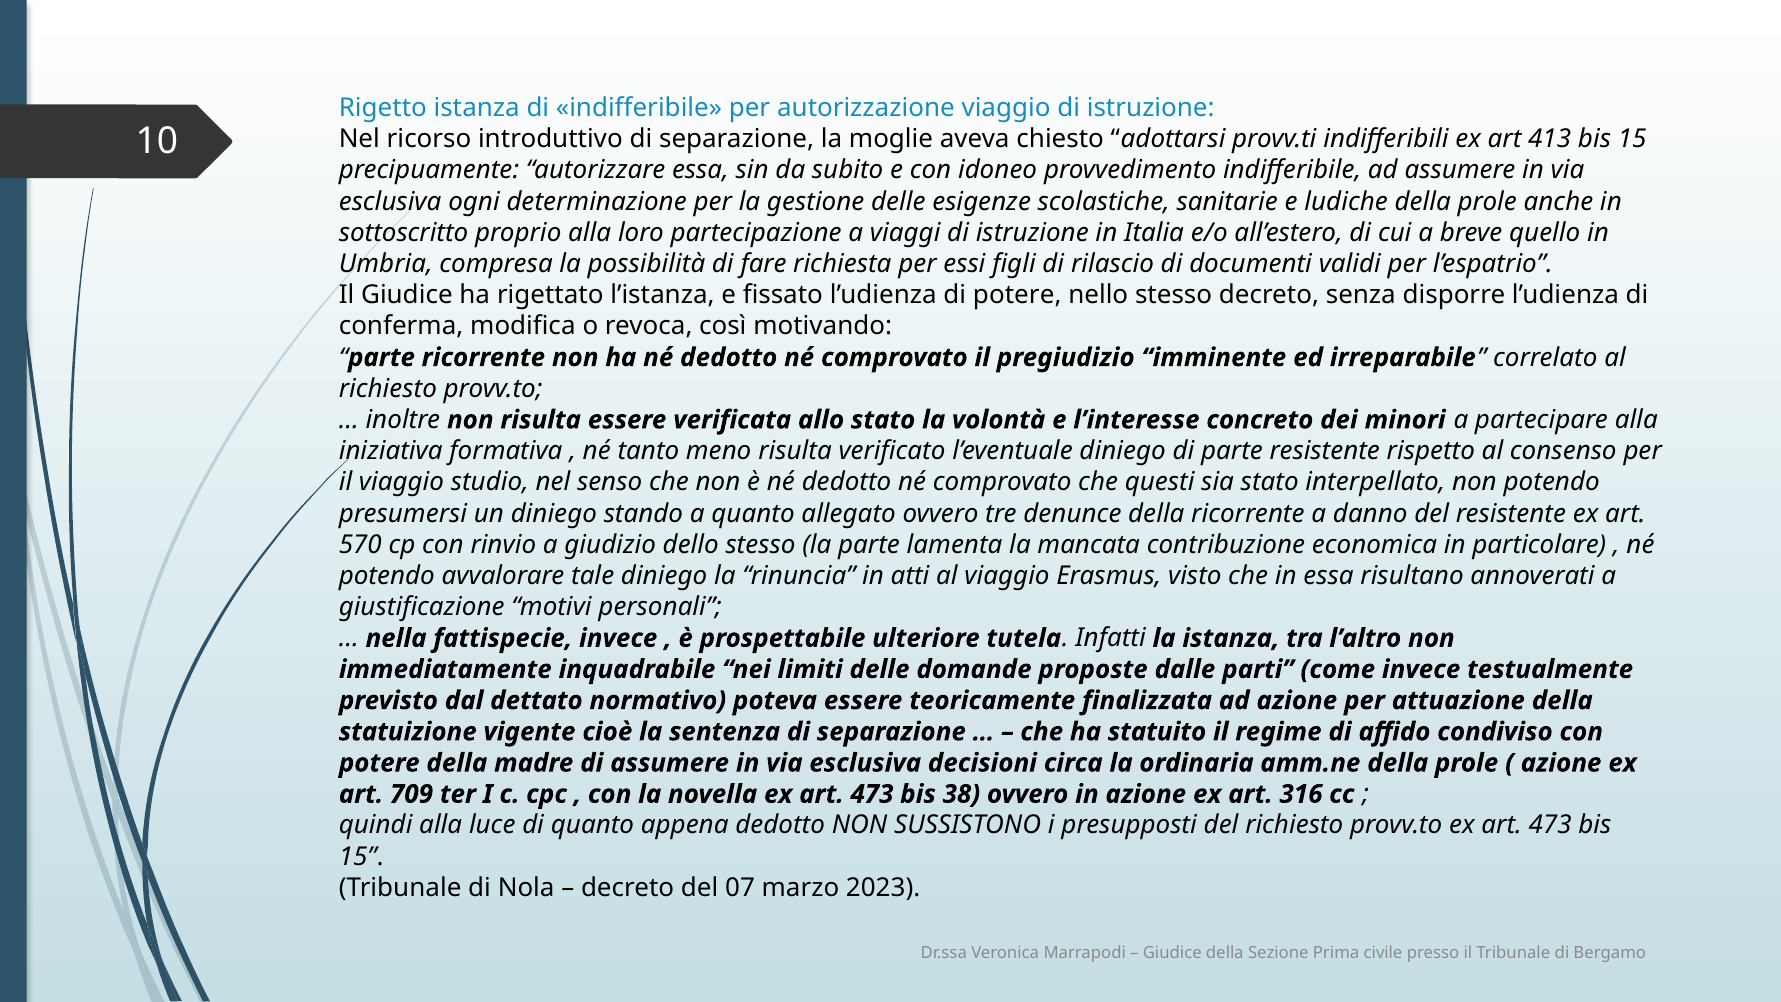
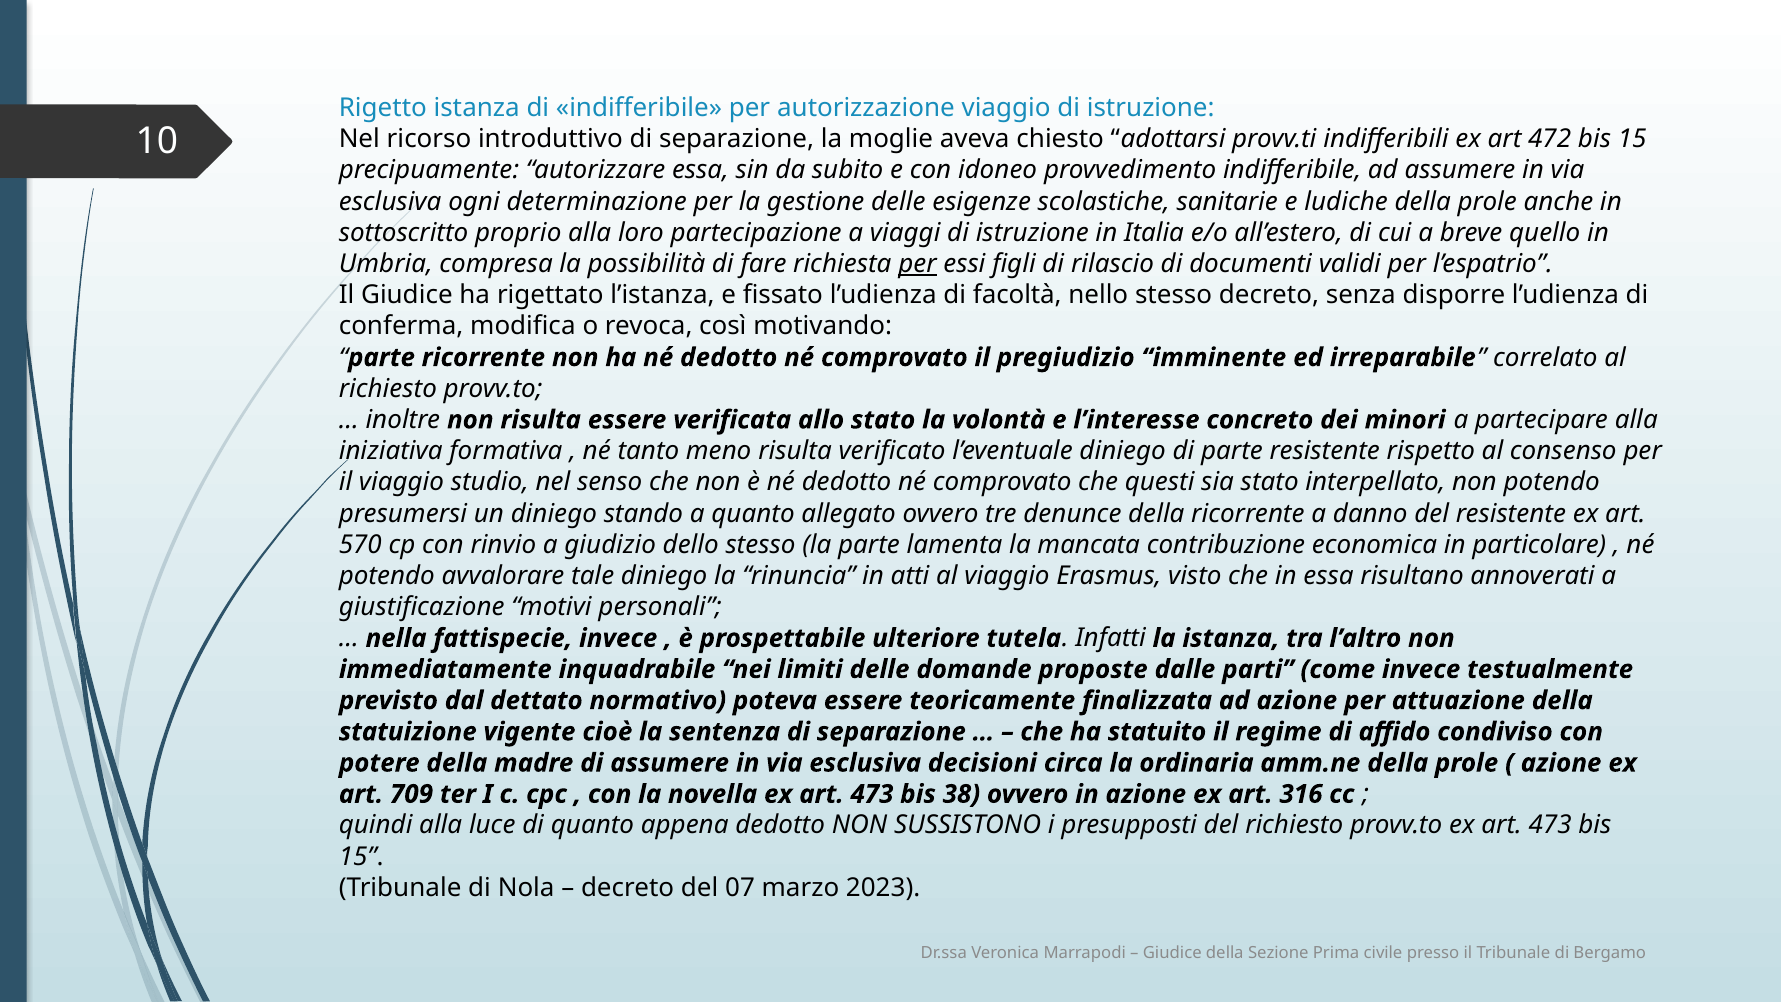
413: 413 -> 472
per at (917, 264) underline: none -> present
di potere: potere -> facoltà
